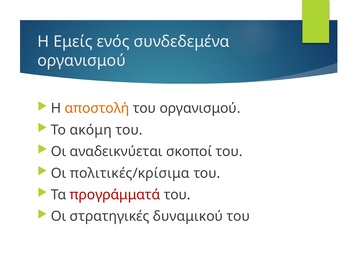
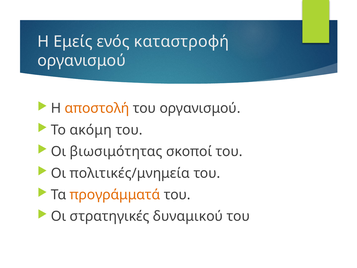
συνδεδεμένα: συνδεδεμένα -> καταστροφή
αναδεικνύεται: αναδεικνύεται -> βιωσιμότητας
πολιτικές/κρίσιμα: πολιτικές/κρίσιμα -> πολιτικές/μνημεία
προγράμματά colour: red -> orange
